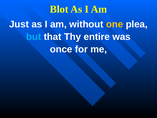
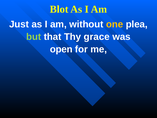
but colour: light blue -> light green
entire: entire -> grace
once: once -> open
